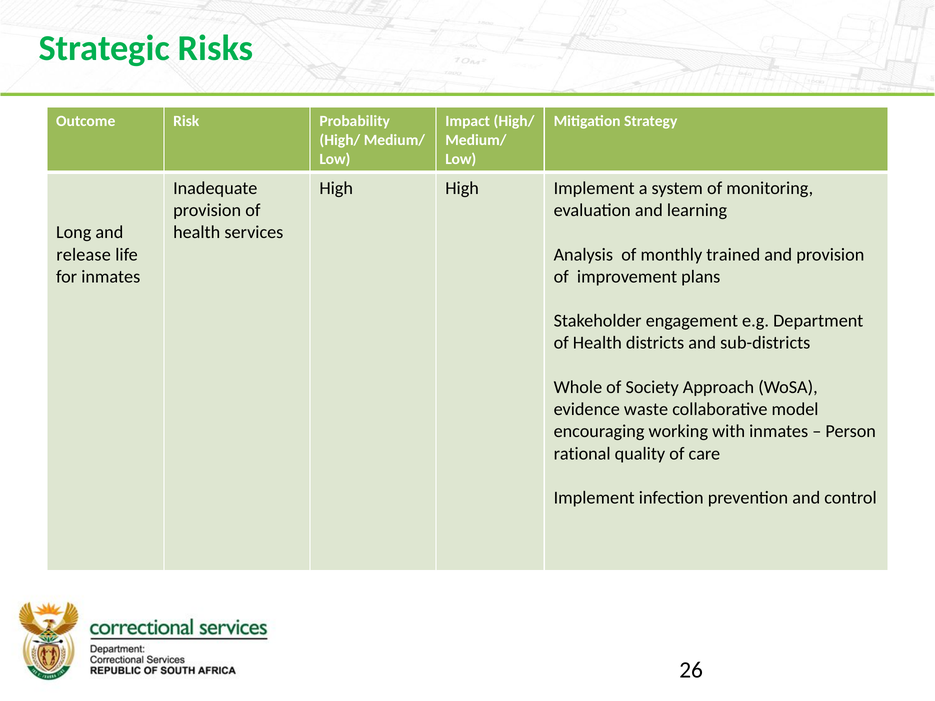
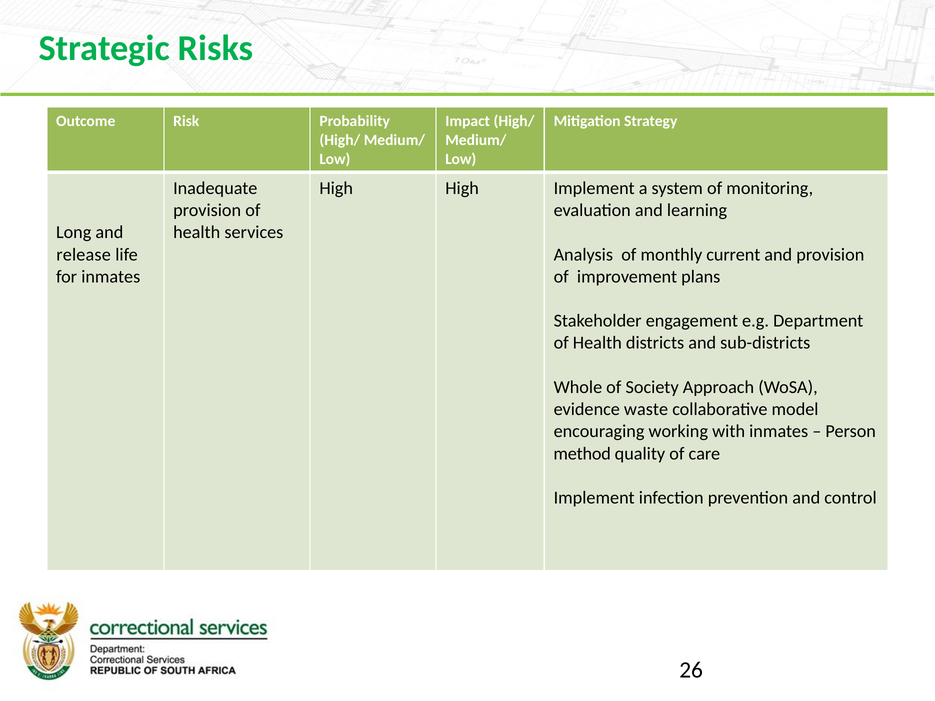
trained: trained -> current
rational: rational -> method
